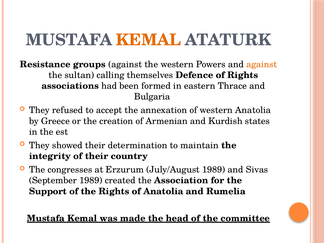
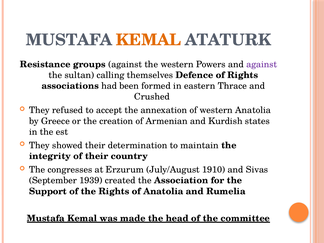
against at (262, 64) colour: orange -> purple
Bulgaria: Bulgaria -> Crushed
July/August 1989: 1989 -> 1910
September 1989: 1989 -> 1939
